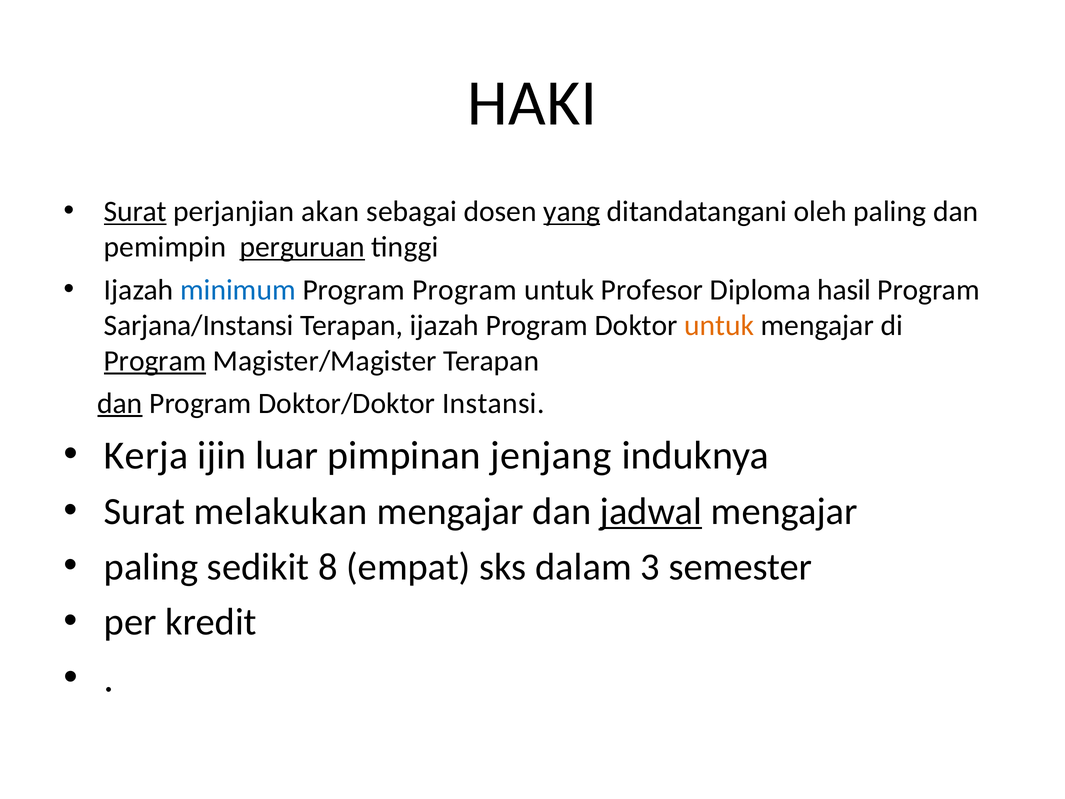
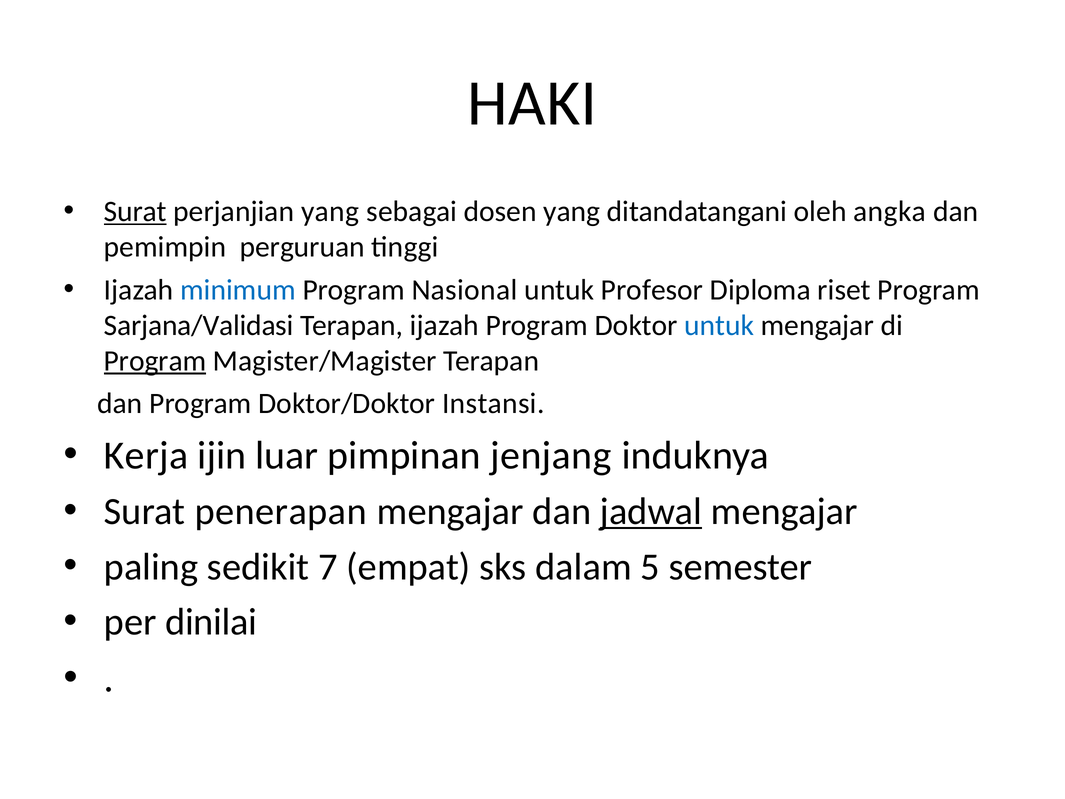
perjanjian akan: akan -> yang
yang at (572, 212) underline: present -> none
oleh paling: paling -> angka
perguruan underline: present -> none
Program Program: Program -> Nasional
hasil: hasil -> riset
Sarjana/Instansi: Sarjana/Instansi -> Sarjana/Validasi
untuk at (719, 325) colour: orange -> blue
dan at (120, 403) underline: present -> none
melakukan: melakukan -> penerapan
8: 8 -> 7
3: 3 -> 5
kredit: kredit -> dinilai
